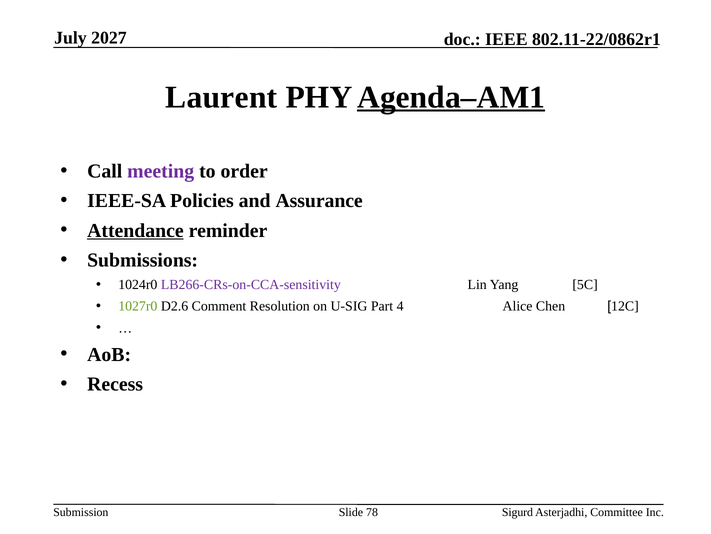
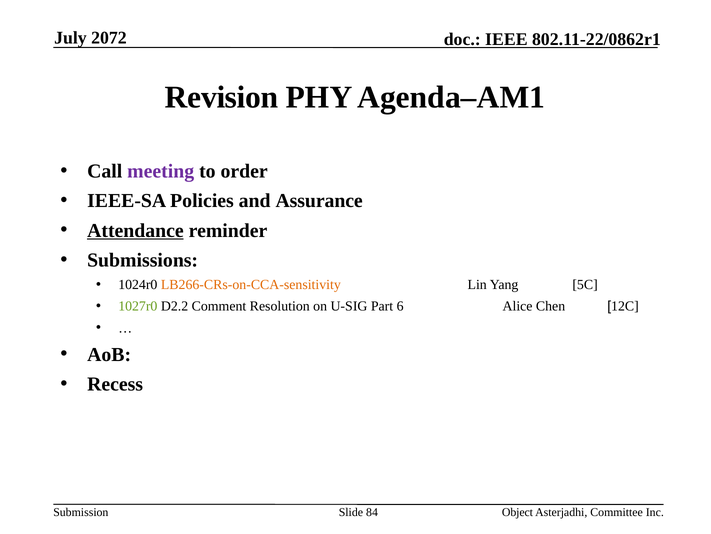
2027: 2027 -> 2072
Laurent: Laurent -> Revision
Agenda–AM1 underline: present -> none
LB266-CRs-on-CCA-sensitivity colour: purple -> orange
D2.6: D2.6 -> D2.2
4: 4 -> 6
78: 78 -> 84
Sigurd: Sigurd -> Object
